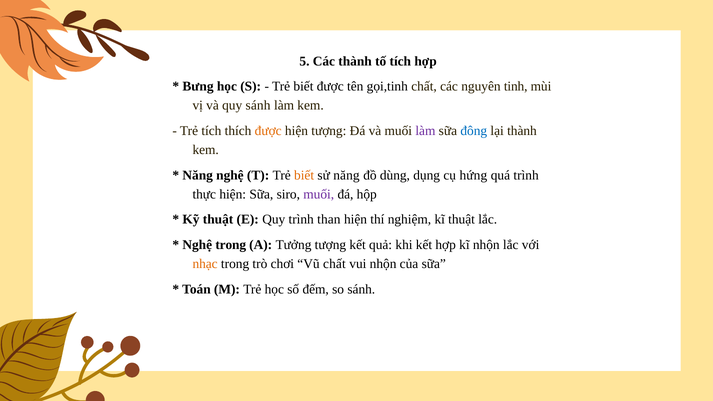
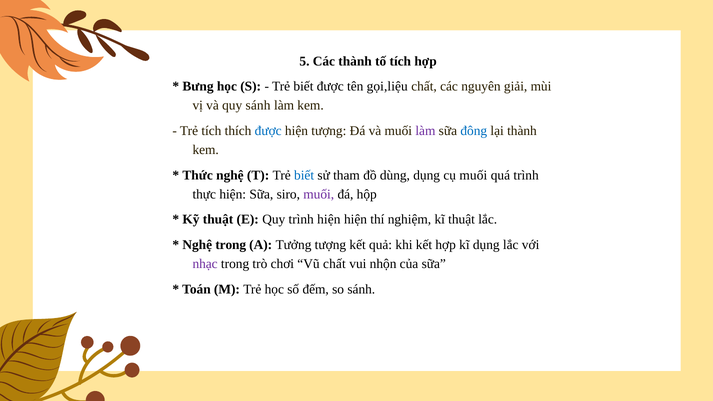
gọi,tinh: gọi,tinh -> gọi,liệu
tinh: tinh -> giải
được at (268, 131) colour: orange -> blue
Năng at (198, 175): Năng -> Thức
biết at (304, 175) colour: orange -> blue
sử năng: năng -> tham
cụ hứng: hứng -> muối
trình than: than -> hiện
kĩ nhộn: nhộn -> dụng
nhạc colour: orange -> purple
